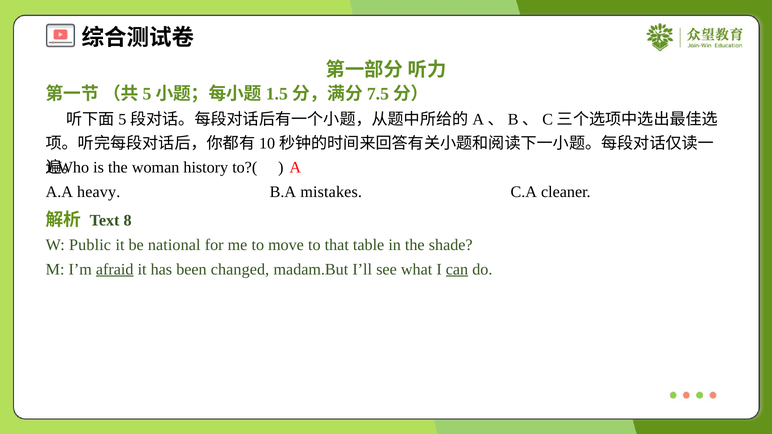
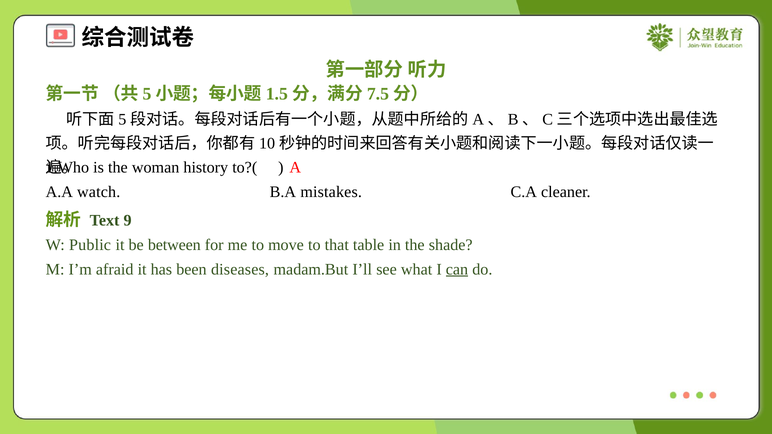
heavy: heavy -> watch
8: 8 -> 9
national: national -> between
afraid underline: present -> none
changed: changed -> diseases
